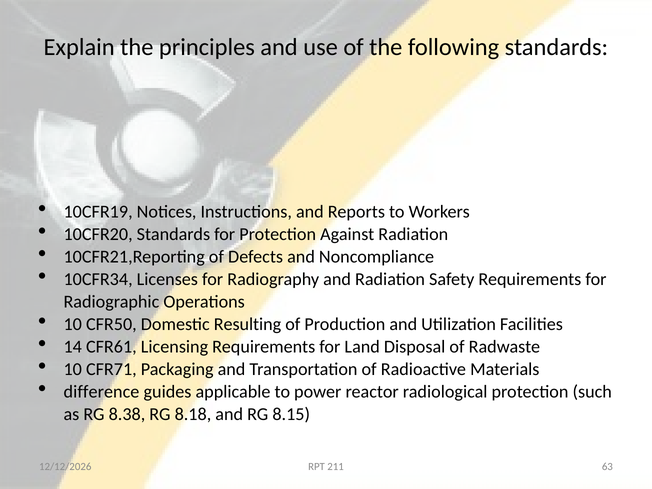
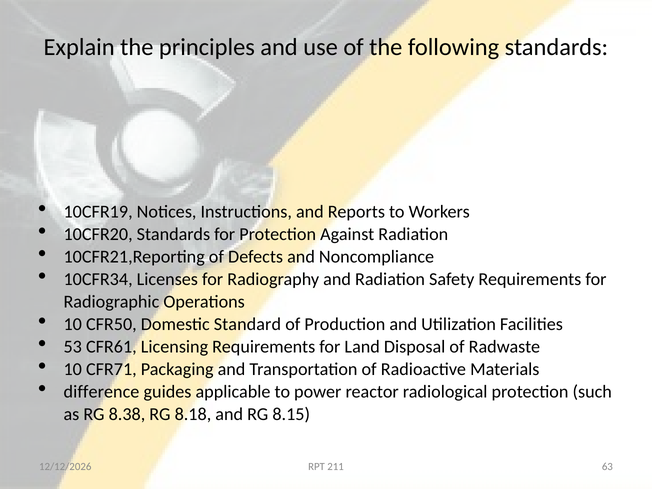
Resulting: Resulting -> Standard
14: 14 -> 53
